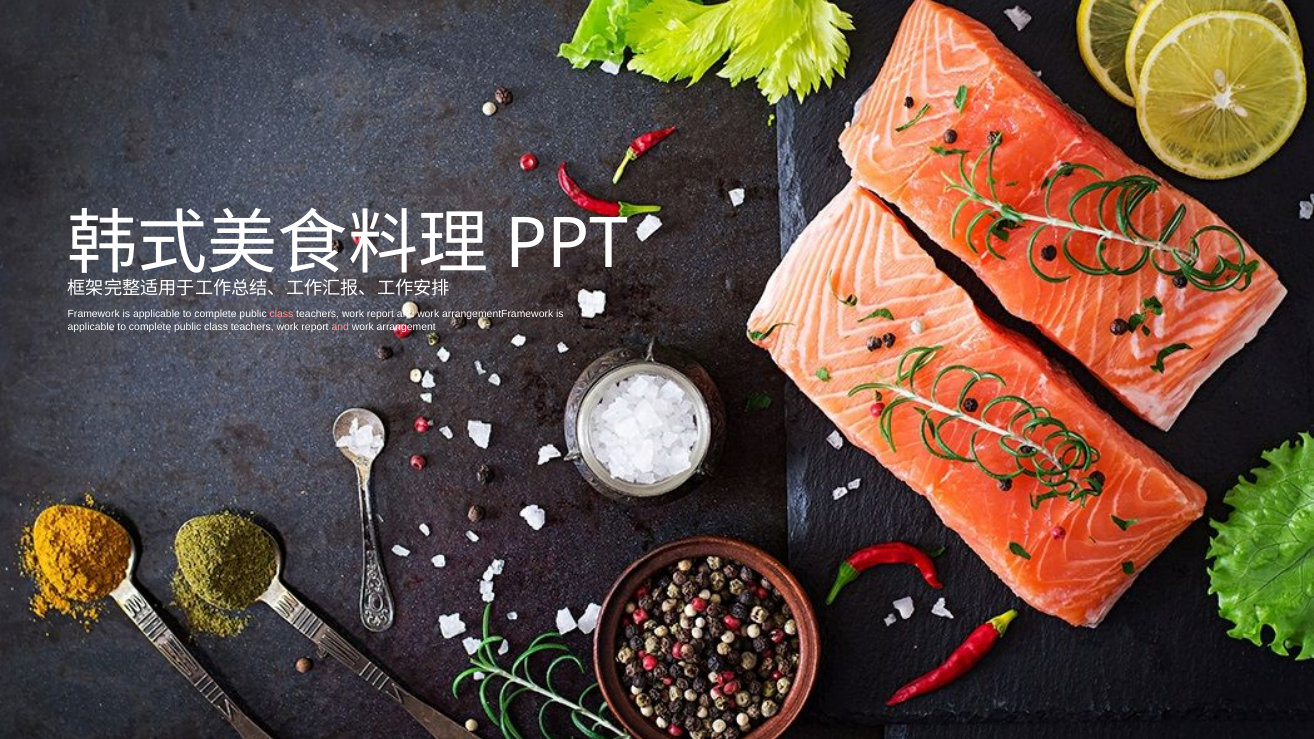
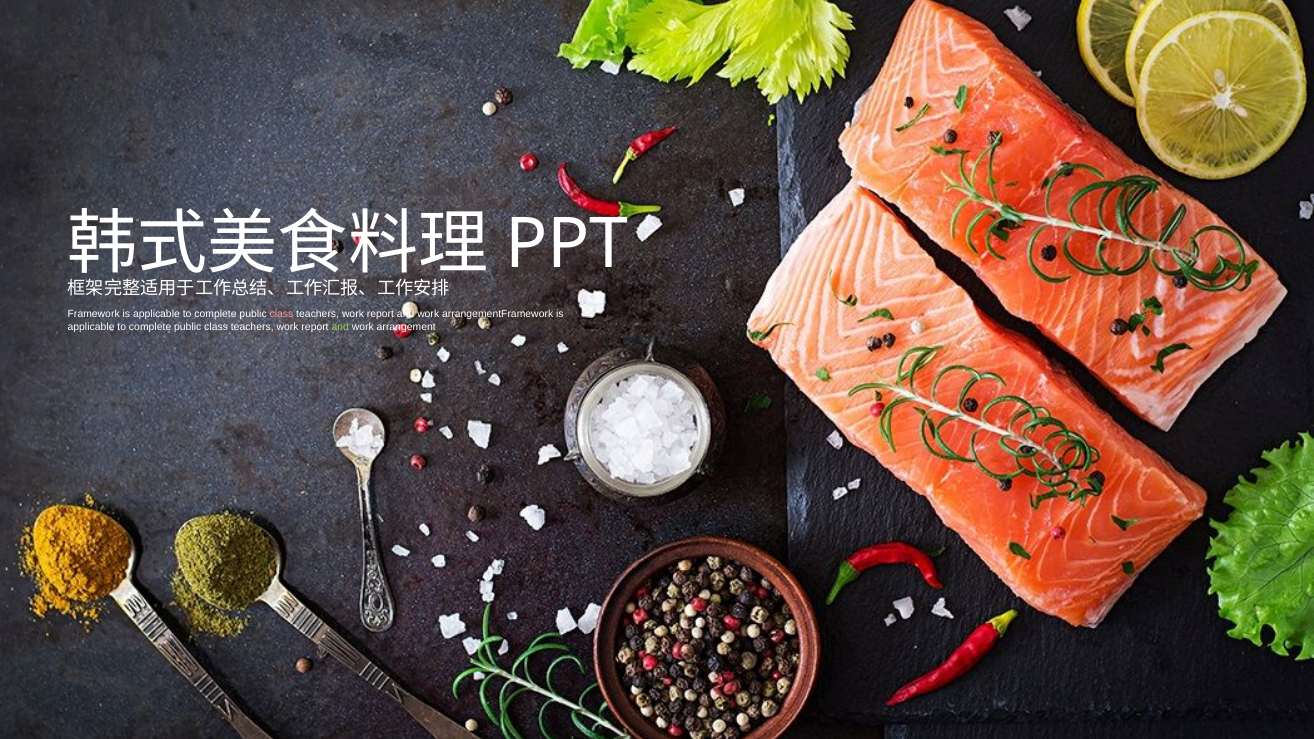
and at (340, 327) colour: pink -> light green
